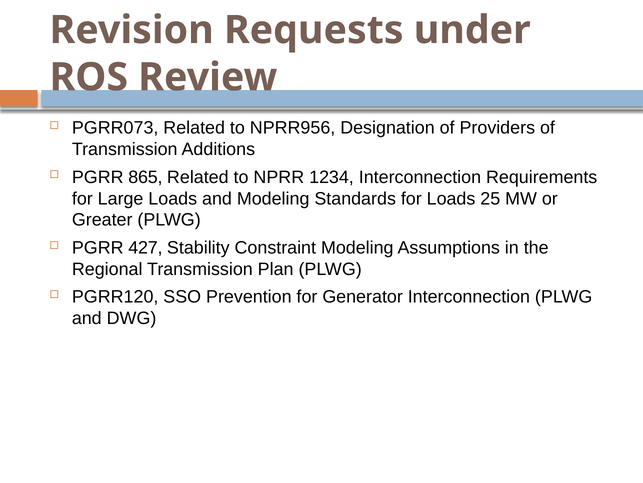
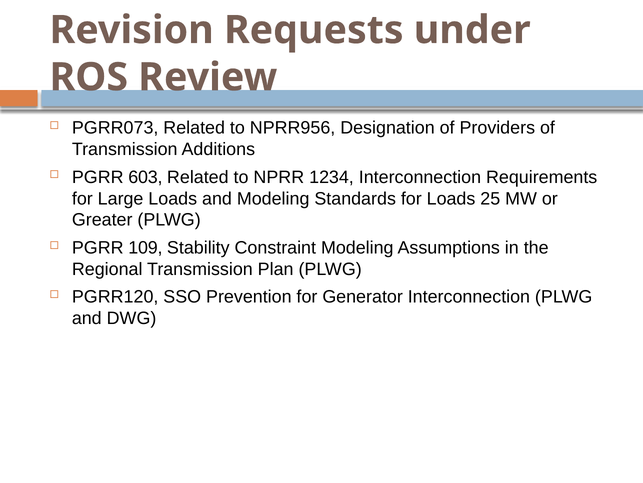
865: 865 -> 603
427: 427 -> 109
